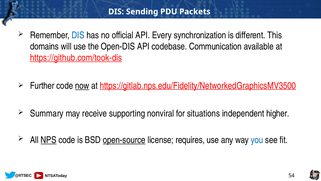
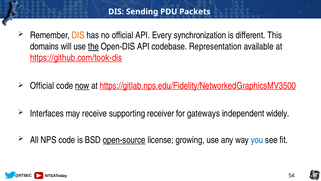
DIS at (78, 35) colour: blue -> orange
the underline: none -> present
Communication: Communication -> Representation
Further at (42, 86): Further -> Official
Summary: Summary -> Interfaces
nonviral: nonviral -> receiver
situations: situations -> gateways
higher: higher -> widely
NPS underline: present -> none
requires: requires -> growing
